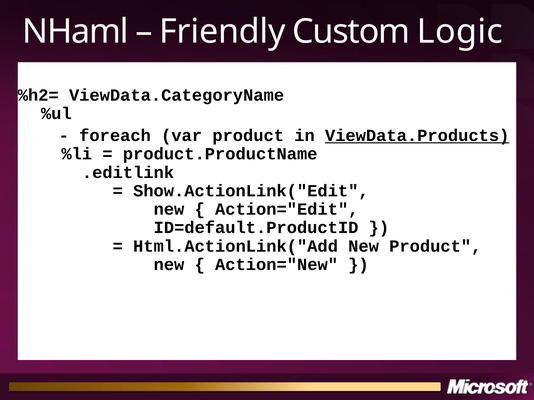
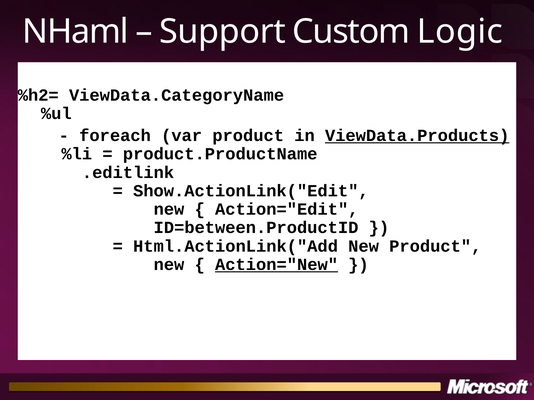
Friendly: Friendly -> Support
ID=default.ProductID: ID=default.ProductID -> ID=between.ProductID
Action="New underline: none -> present
